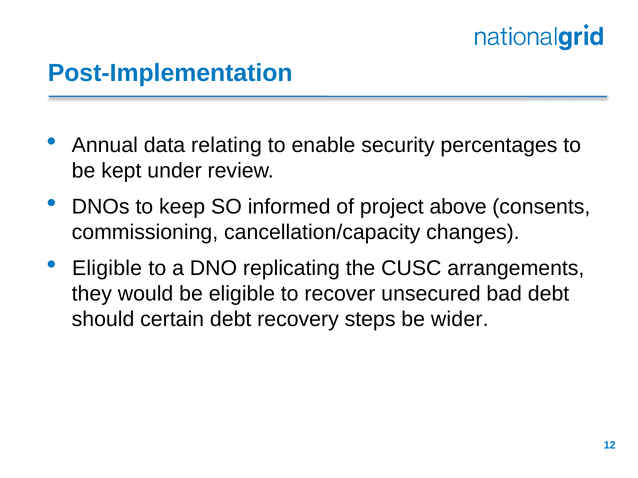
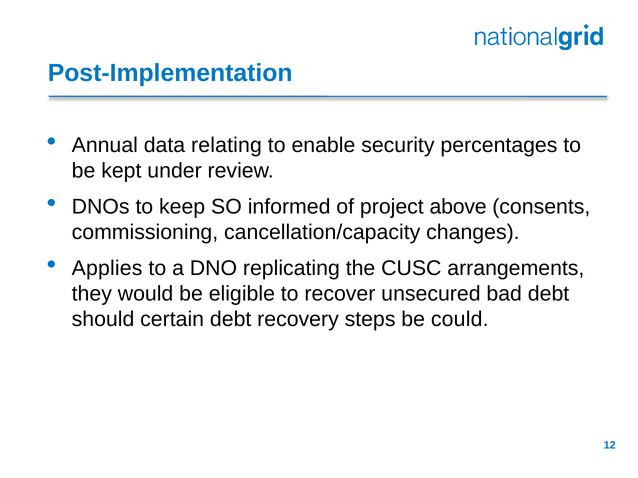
Eligible at (107, 269): Eligible -> Applies
wider: wider -> could
